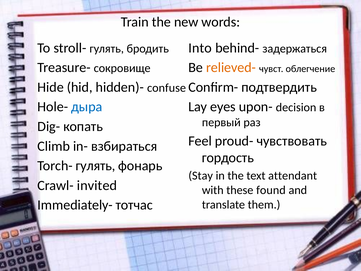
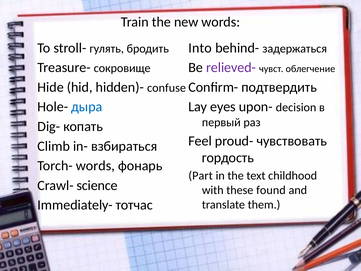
relieved- colour: orange -> purple
Torch- гулять: гулять -> words
Stay: Stay -> Part
attendant: attendant -> childhood
invited: invited -> science
